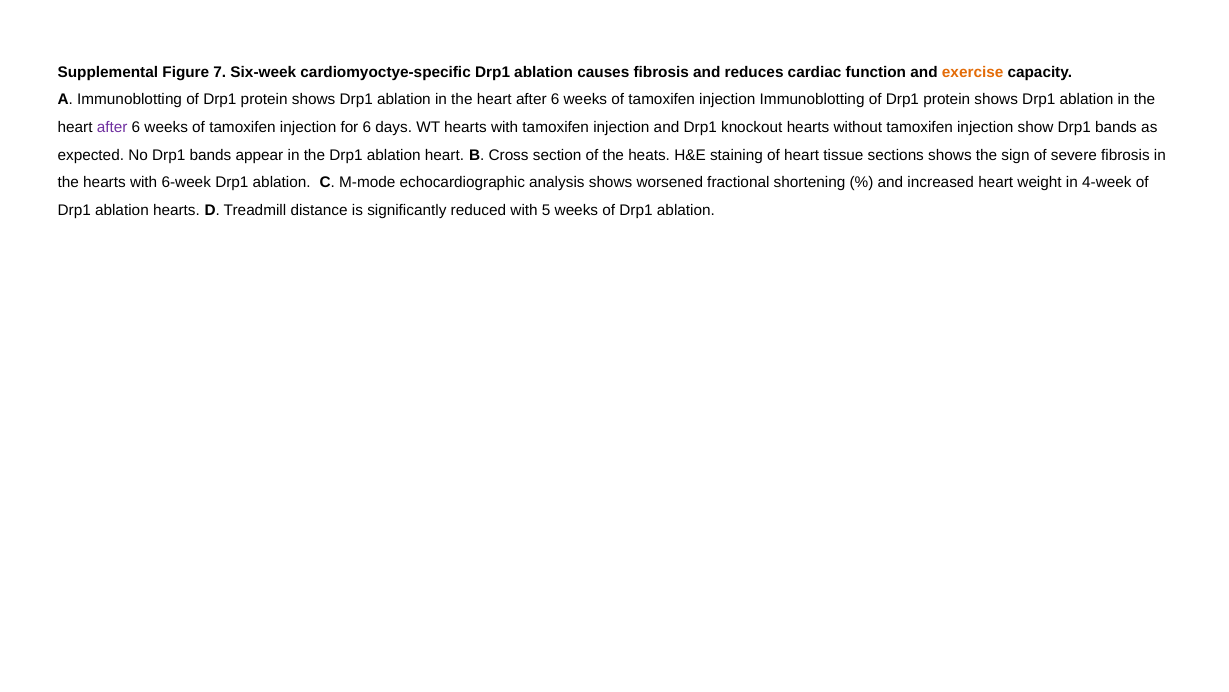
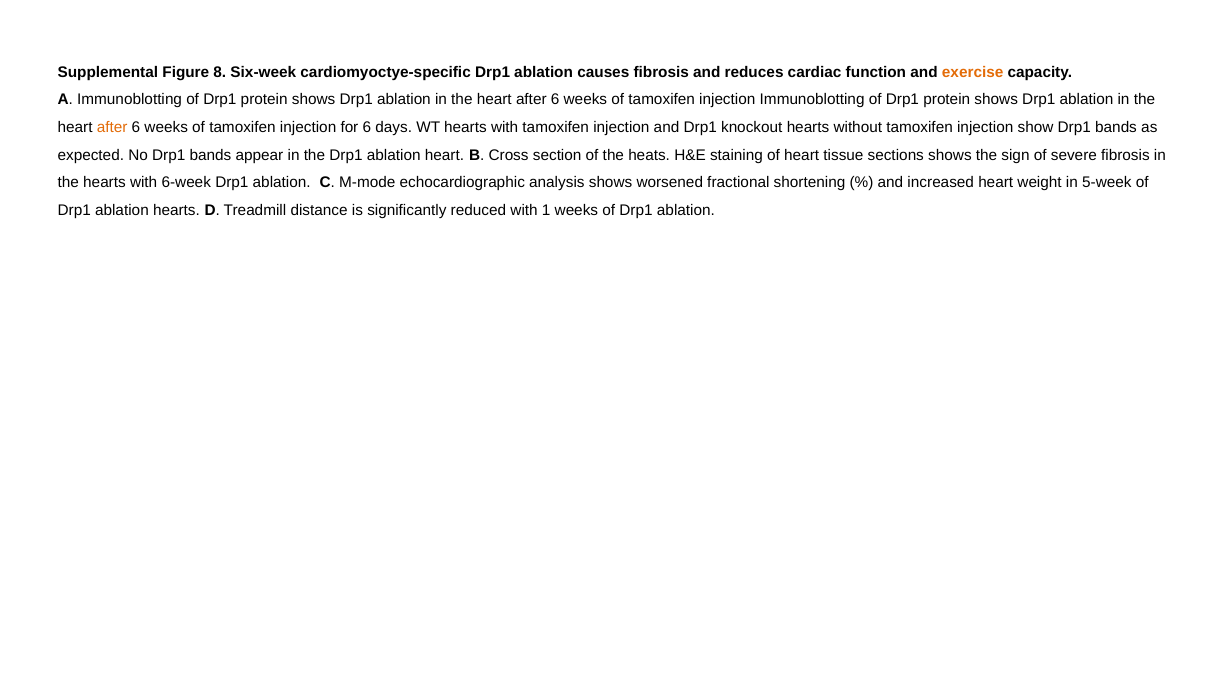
7: 7 -> 8
after at (112, 127) colour: purple -> orange
4-week: 4-week -> 5-week
5: 5 -> 1
